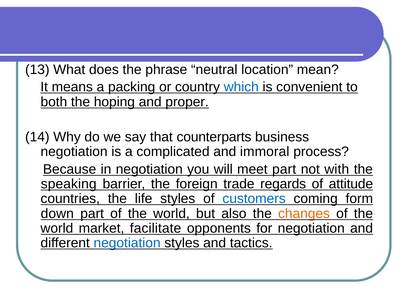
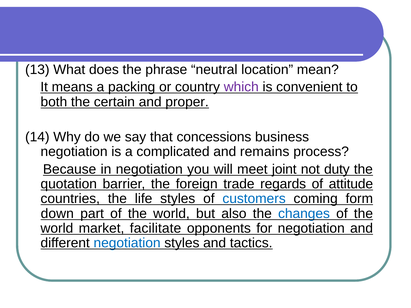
which colour: blue -> purple
hoping: hoping -> certain
counterparts: counterparts -> concessions
immoral: immoral -> remains
meet part: part -> joint
with: with -> duty
speaking: speaking -> quotation
changes colour: orange -> blue
